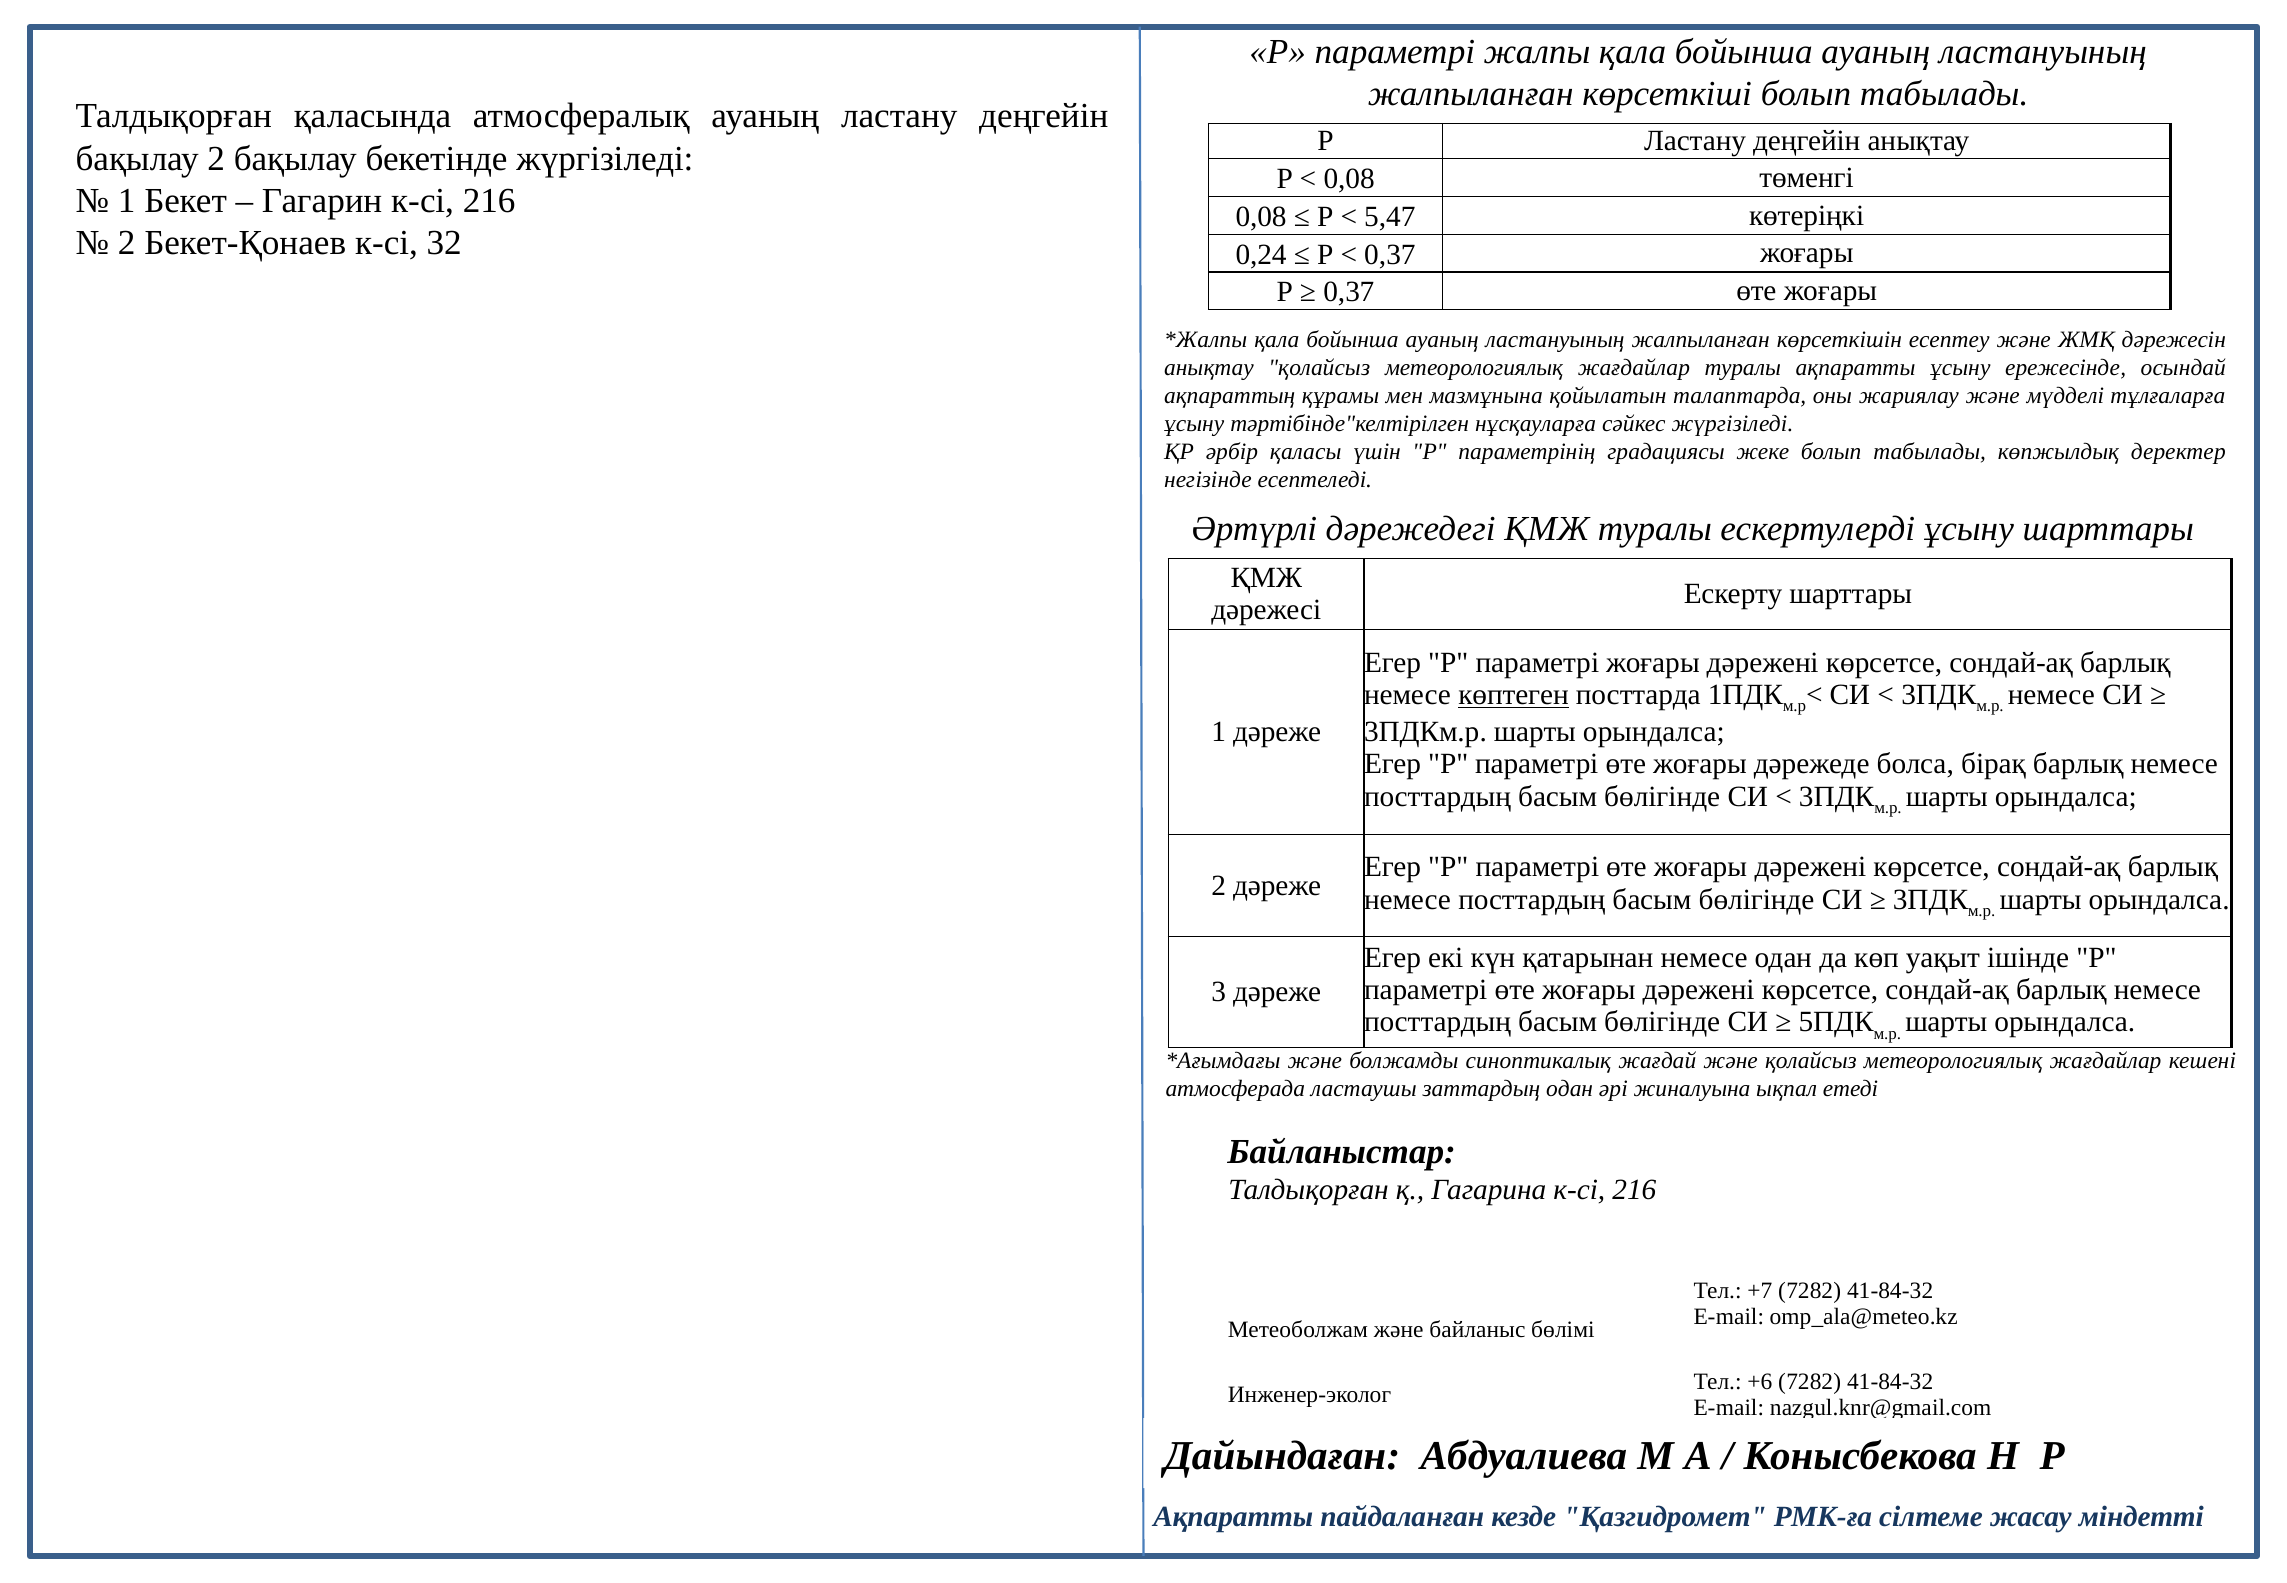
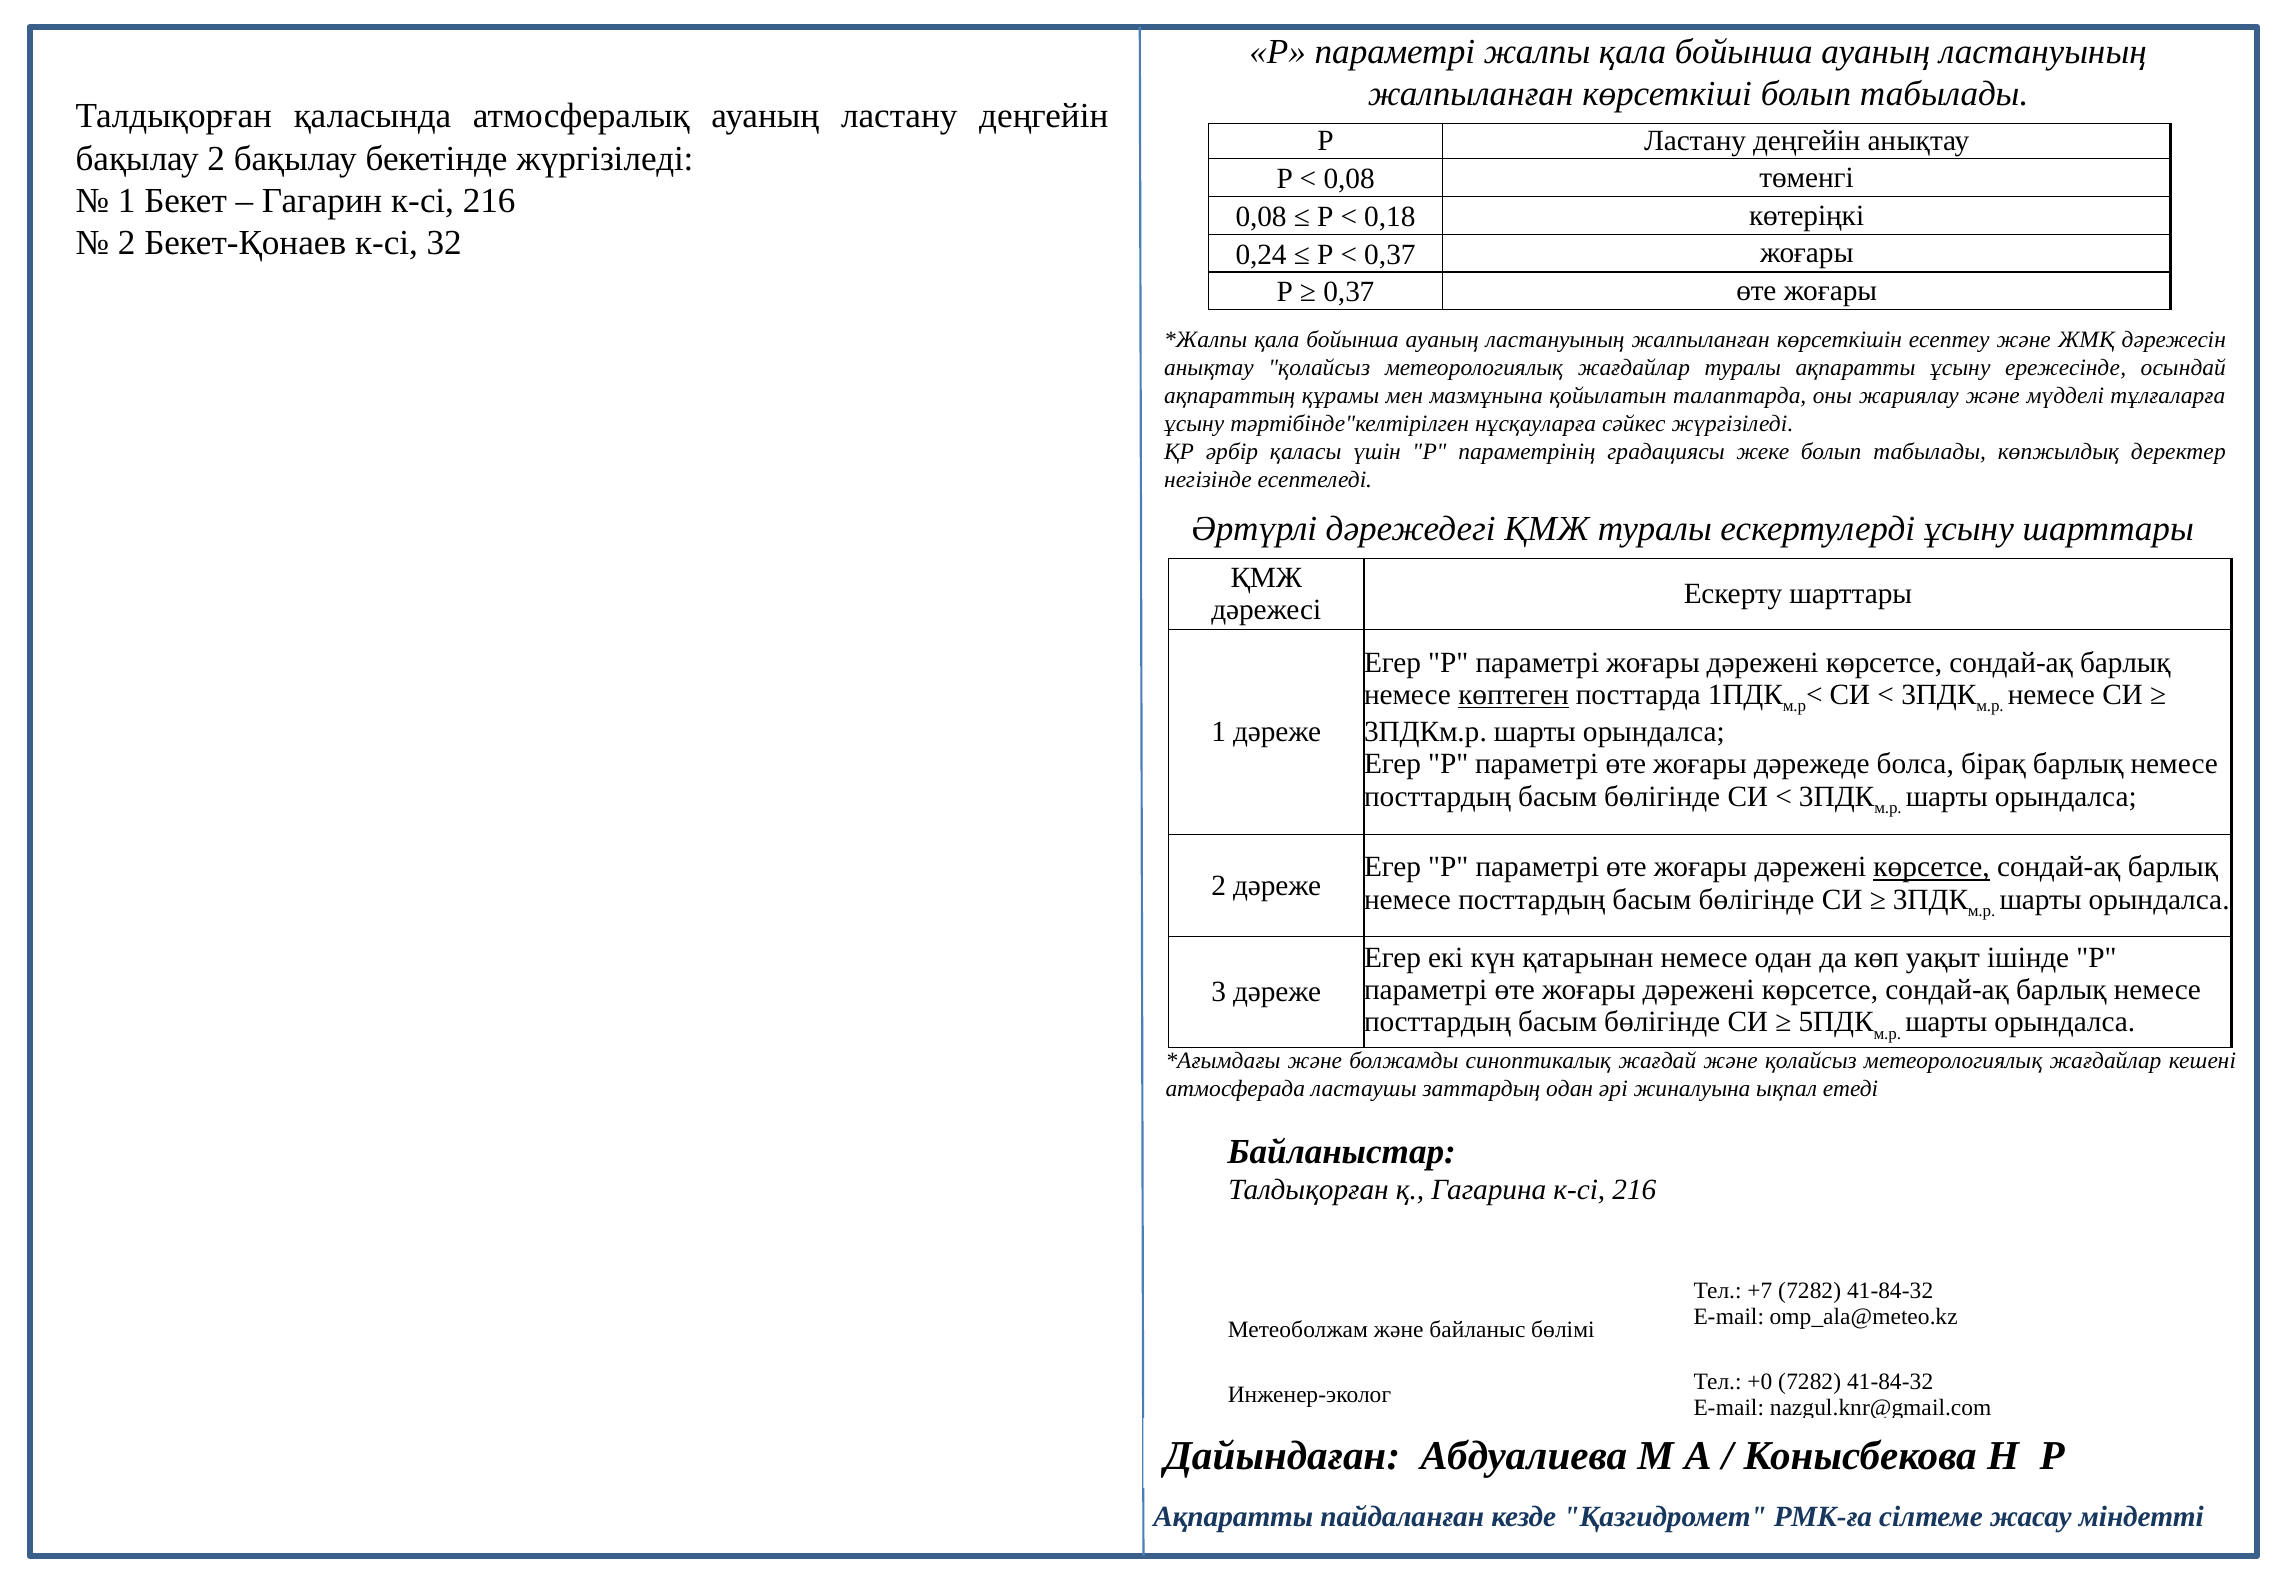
5,47: 5,47 -> 0,18
көрсетсе at (1932, 867) underline: none -> present
+6: +6 -> +0
